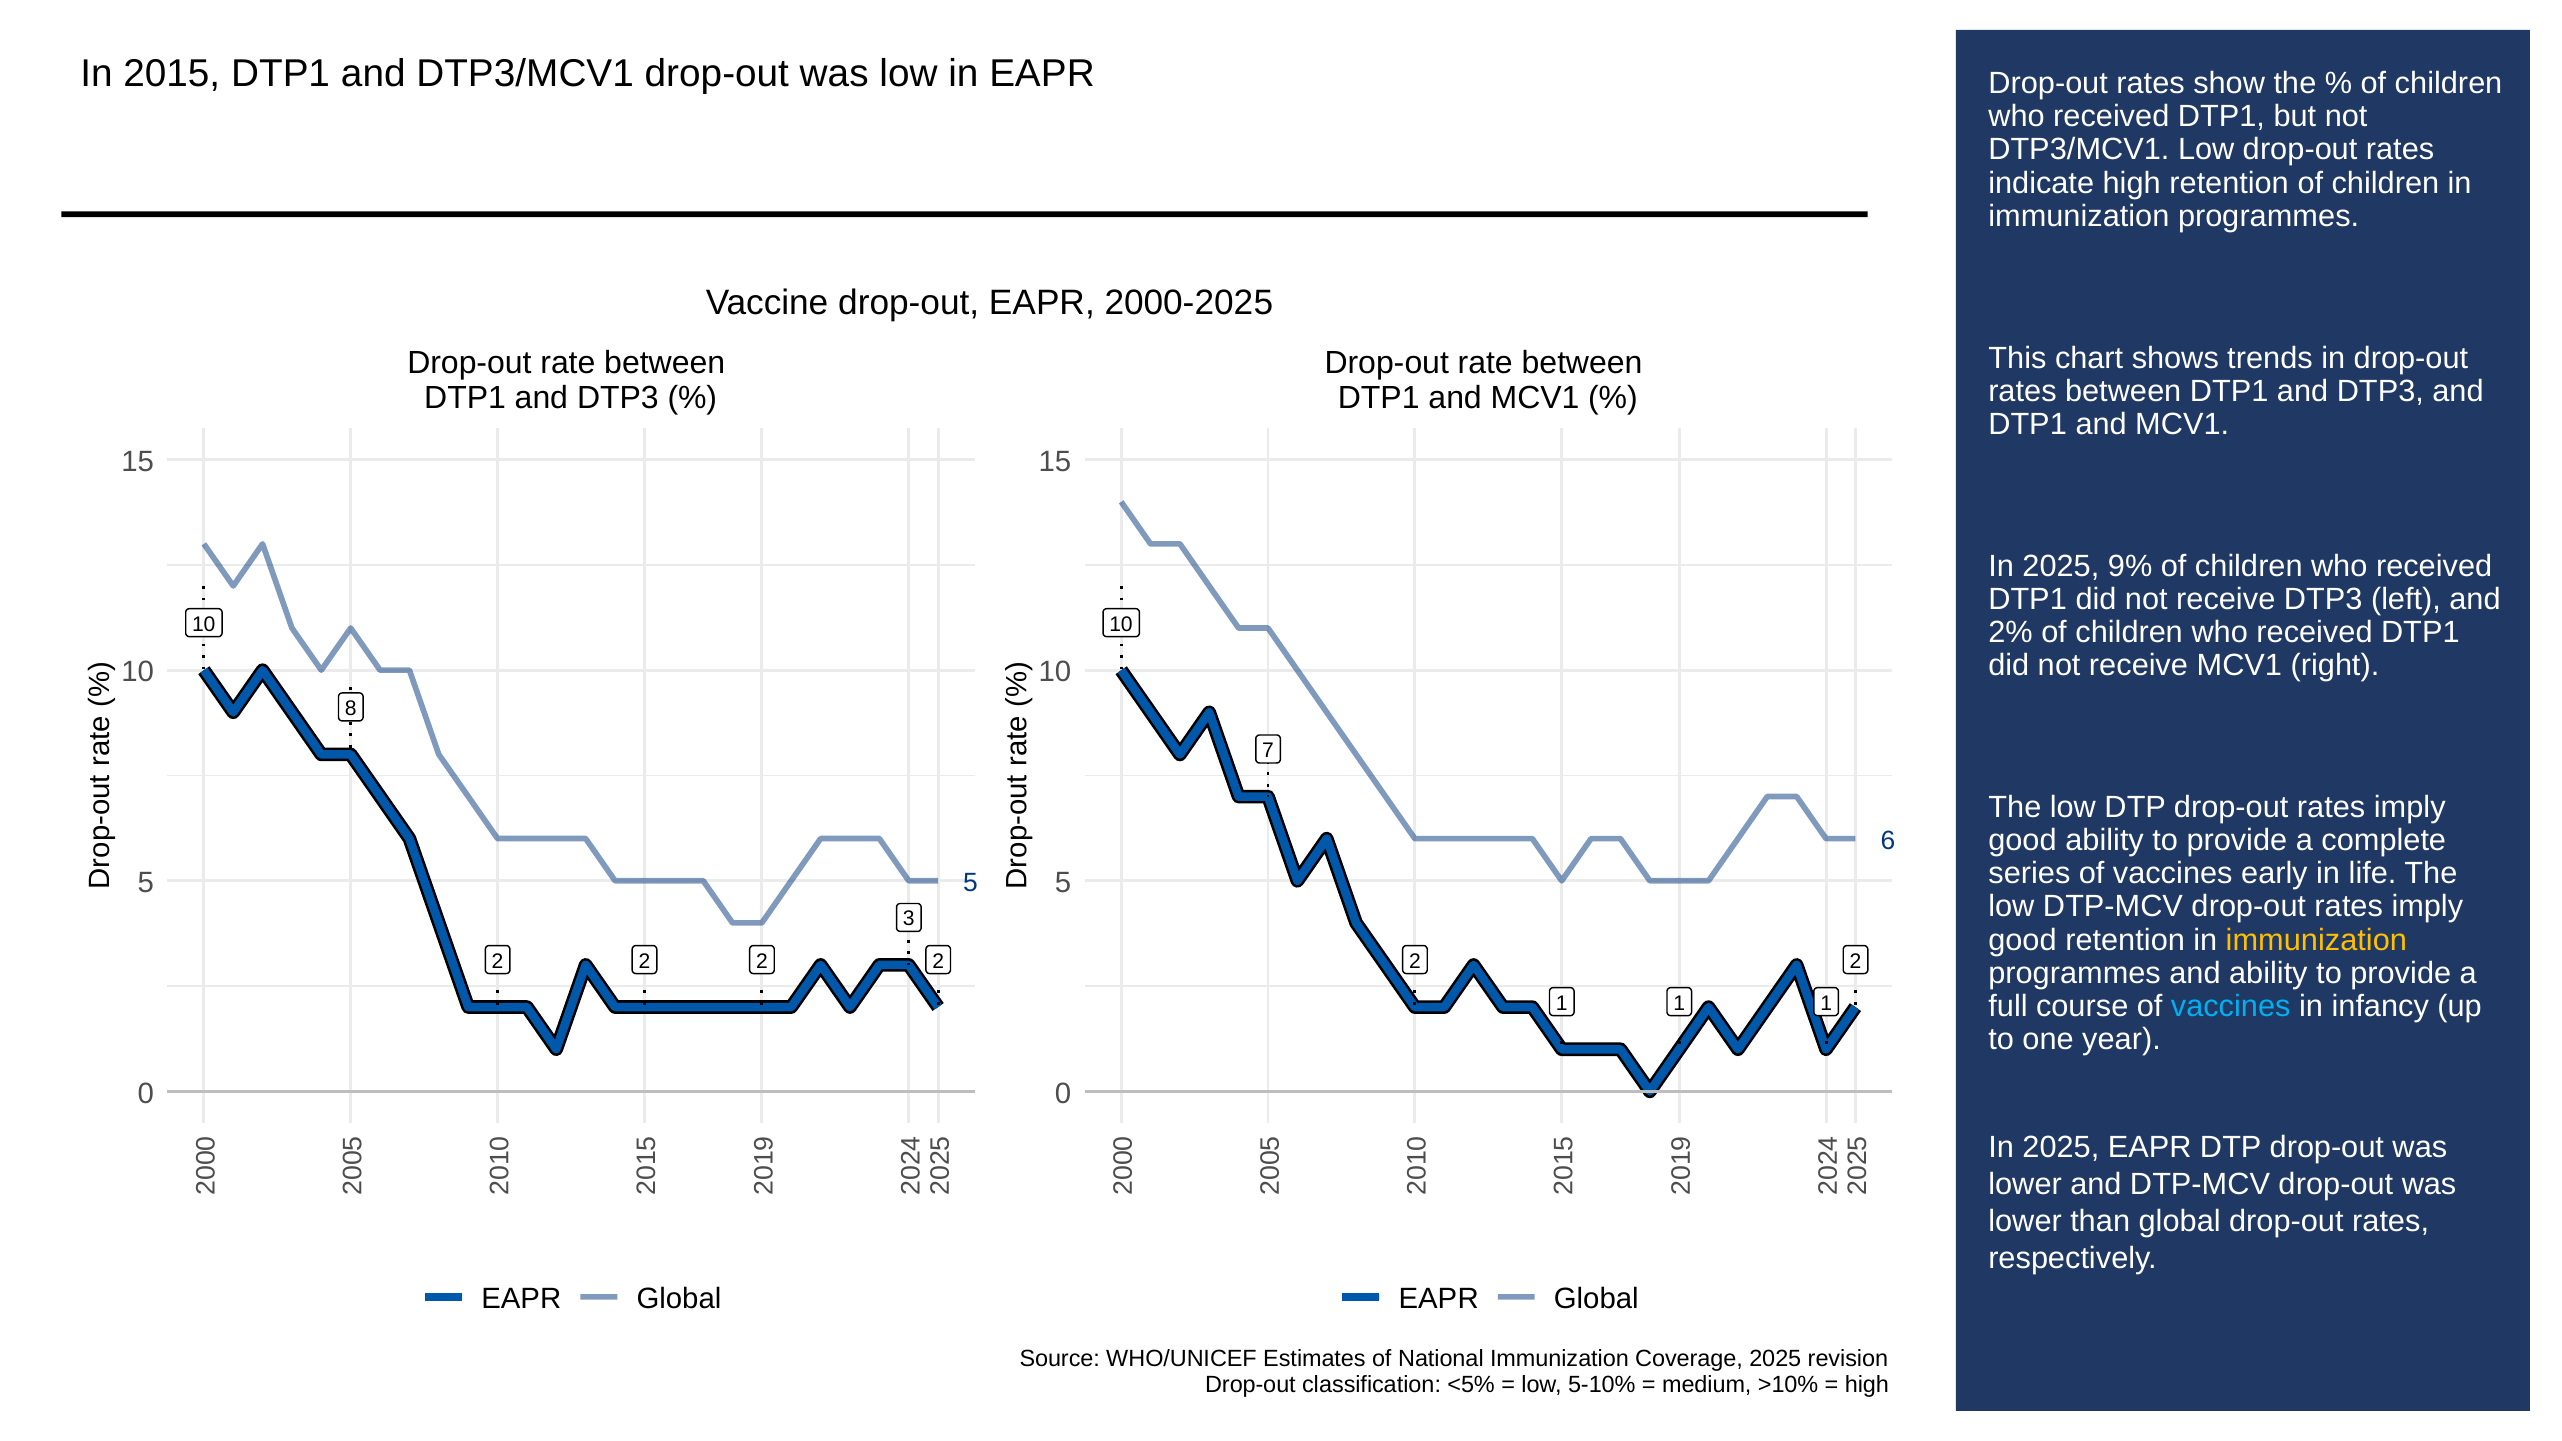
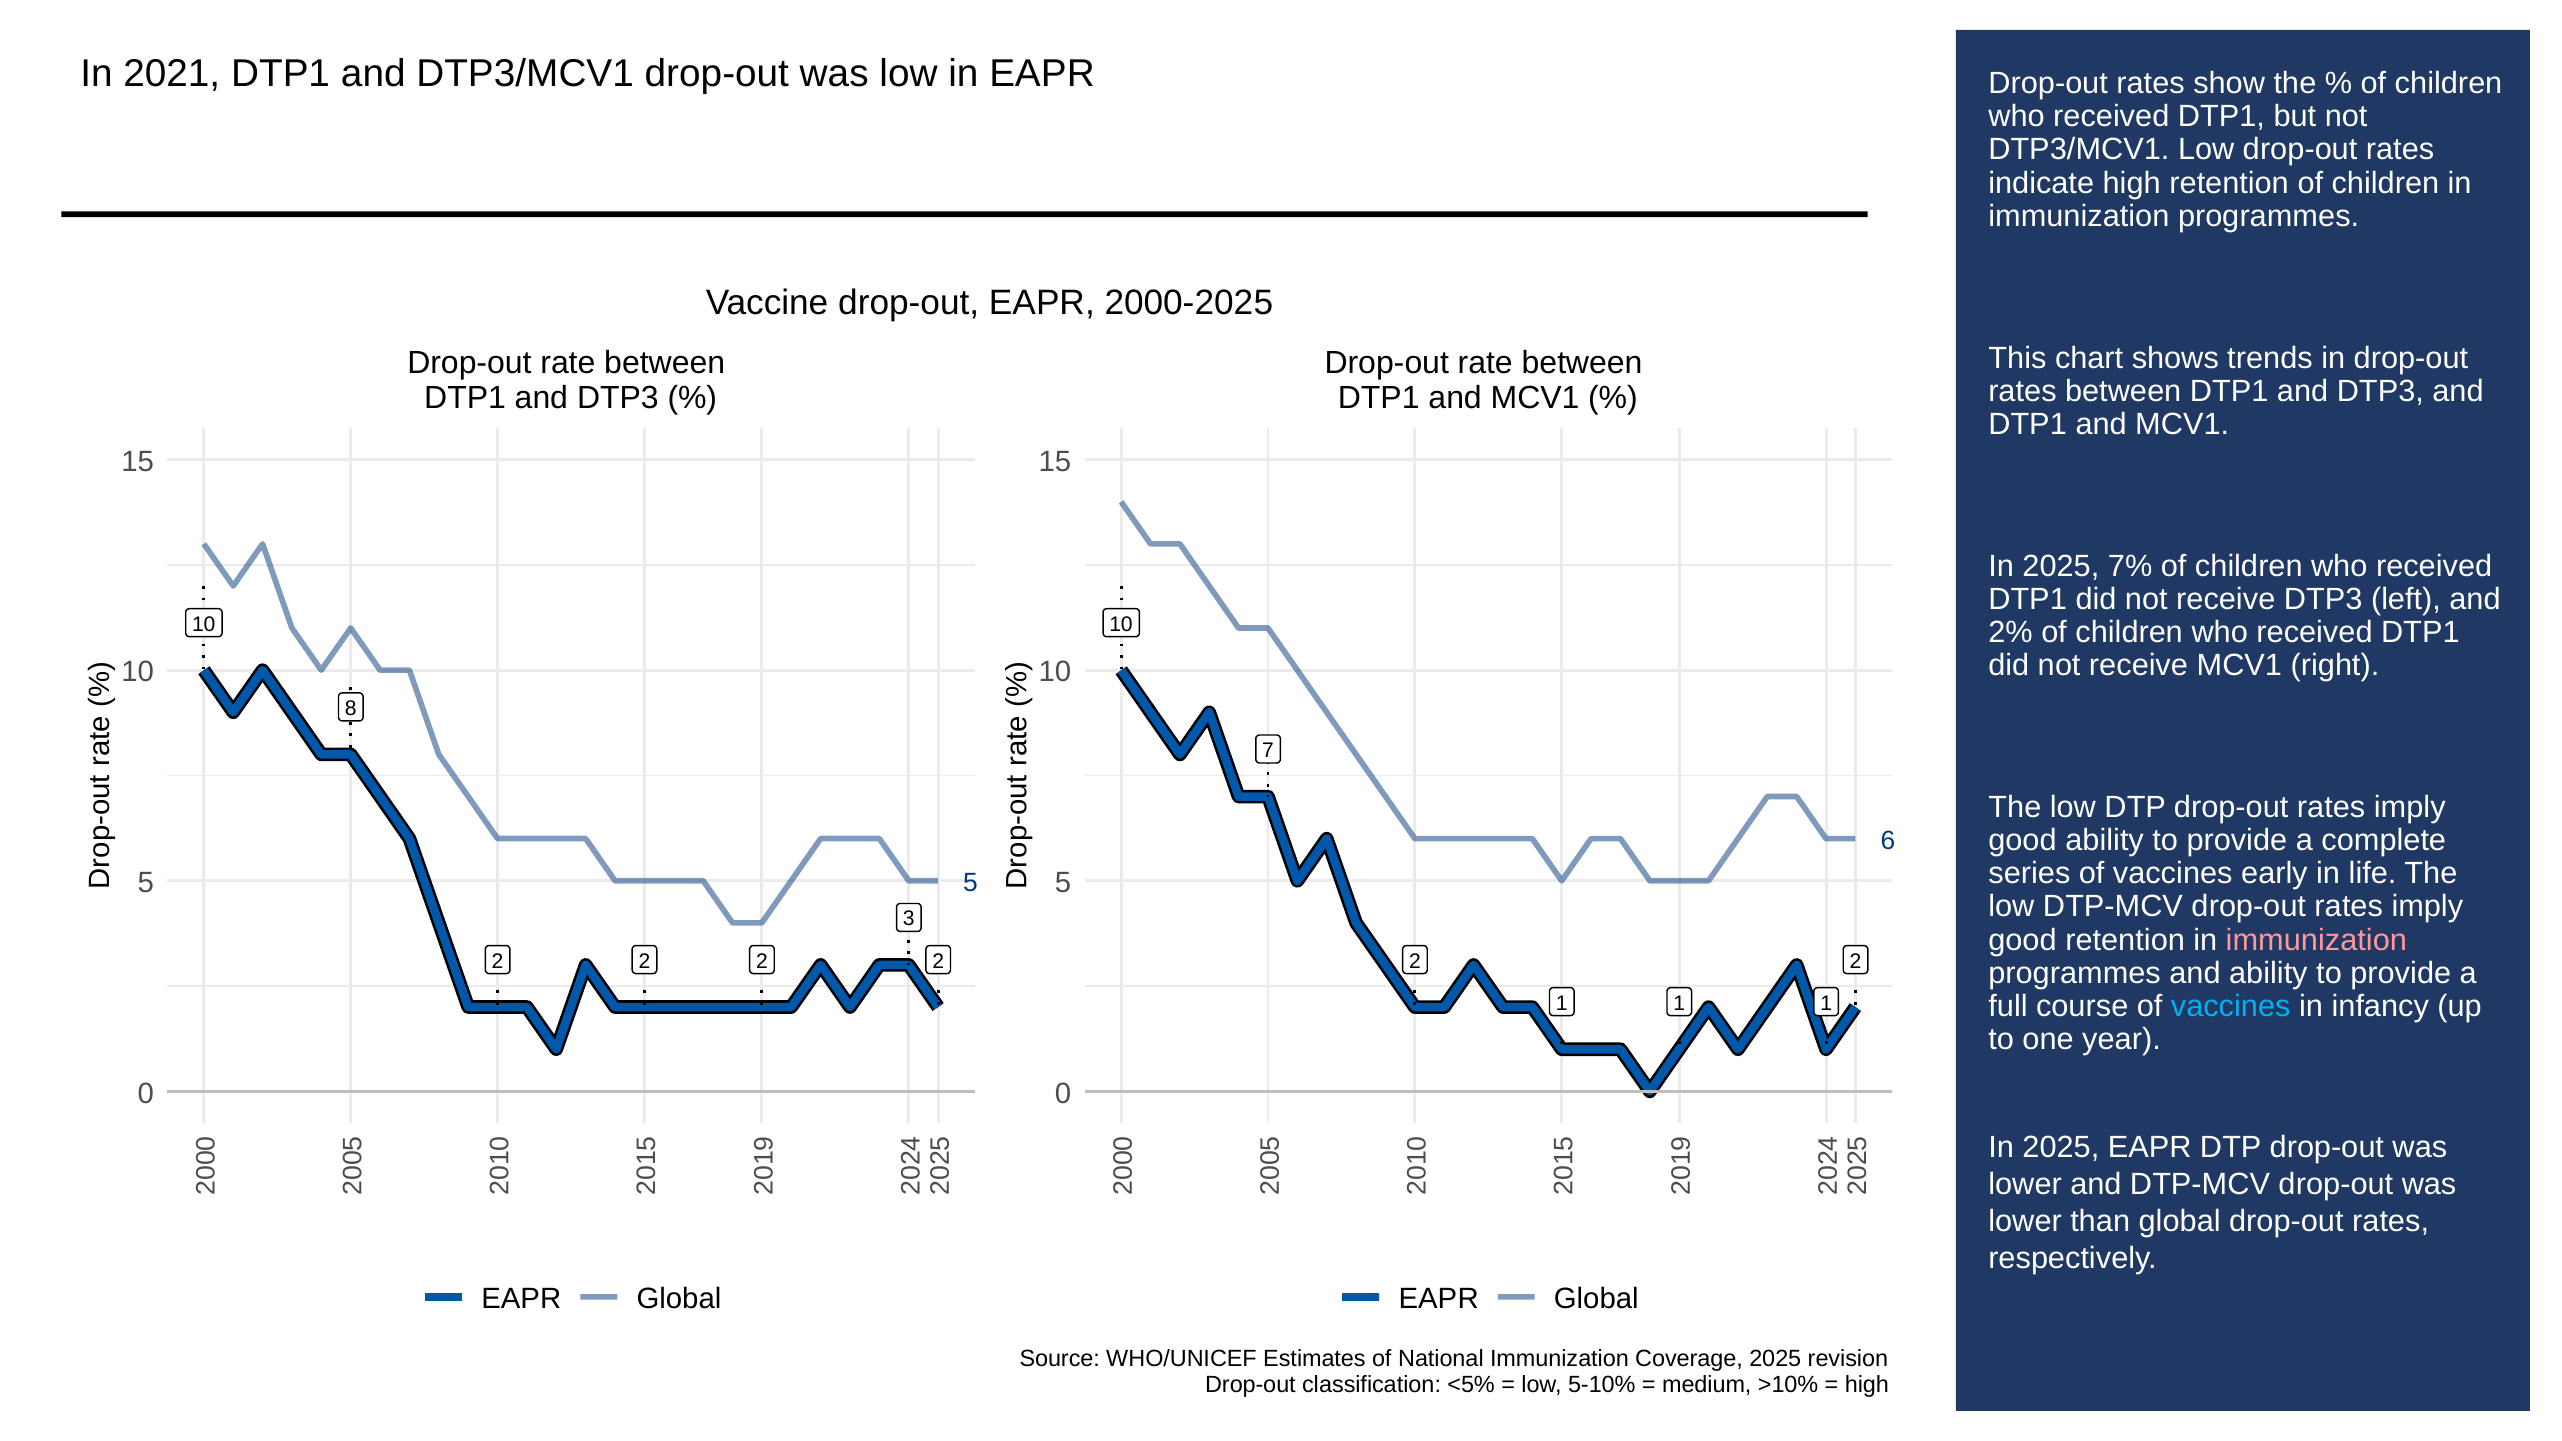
2015: 2015 -> 2021
9%: 9% -> 7%
immunization at (2316, 940) colour: yellow -> pink
